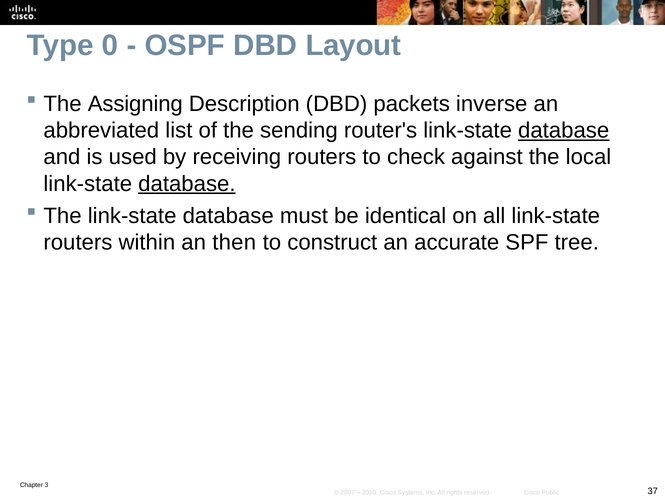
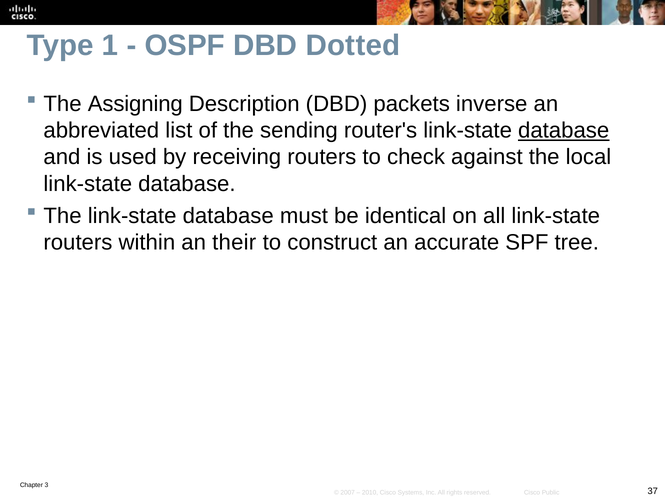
0: 0 -> 1
Layout: Layout -> Dotted
database at (187, 184) underline: present -> none
then: then -> their
